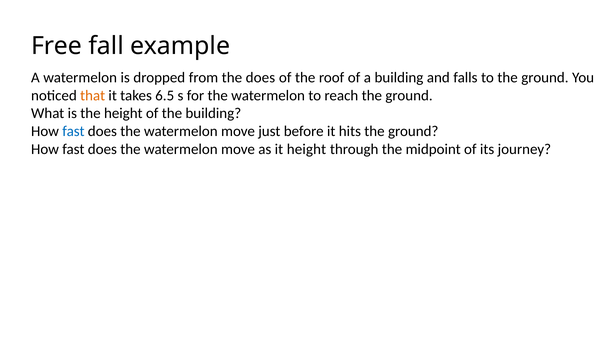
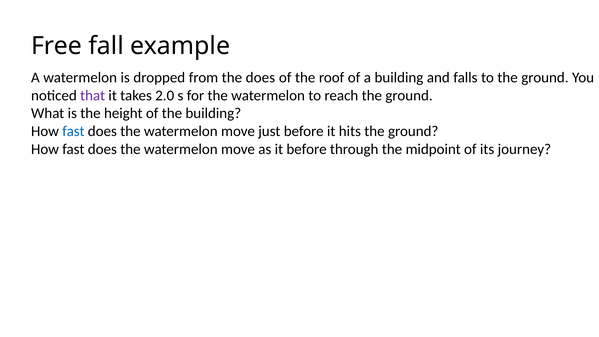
that colour: orange -> purple
6.5: 6.5 -> 2.0
it height: height -> before
